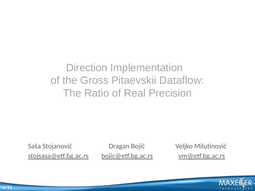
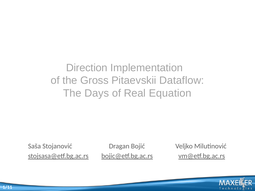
Ratio: Ratio -> Days
Precision: Precision -> Equation
